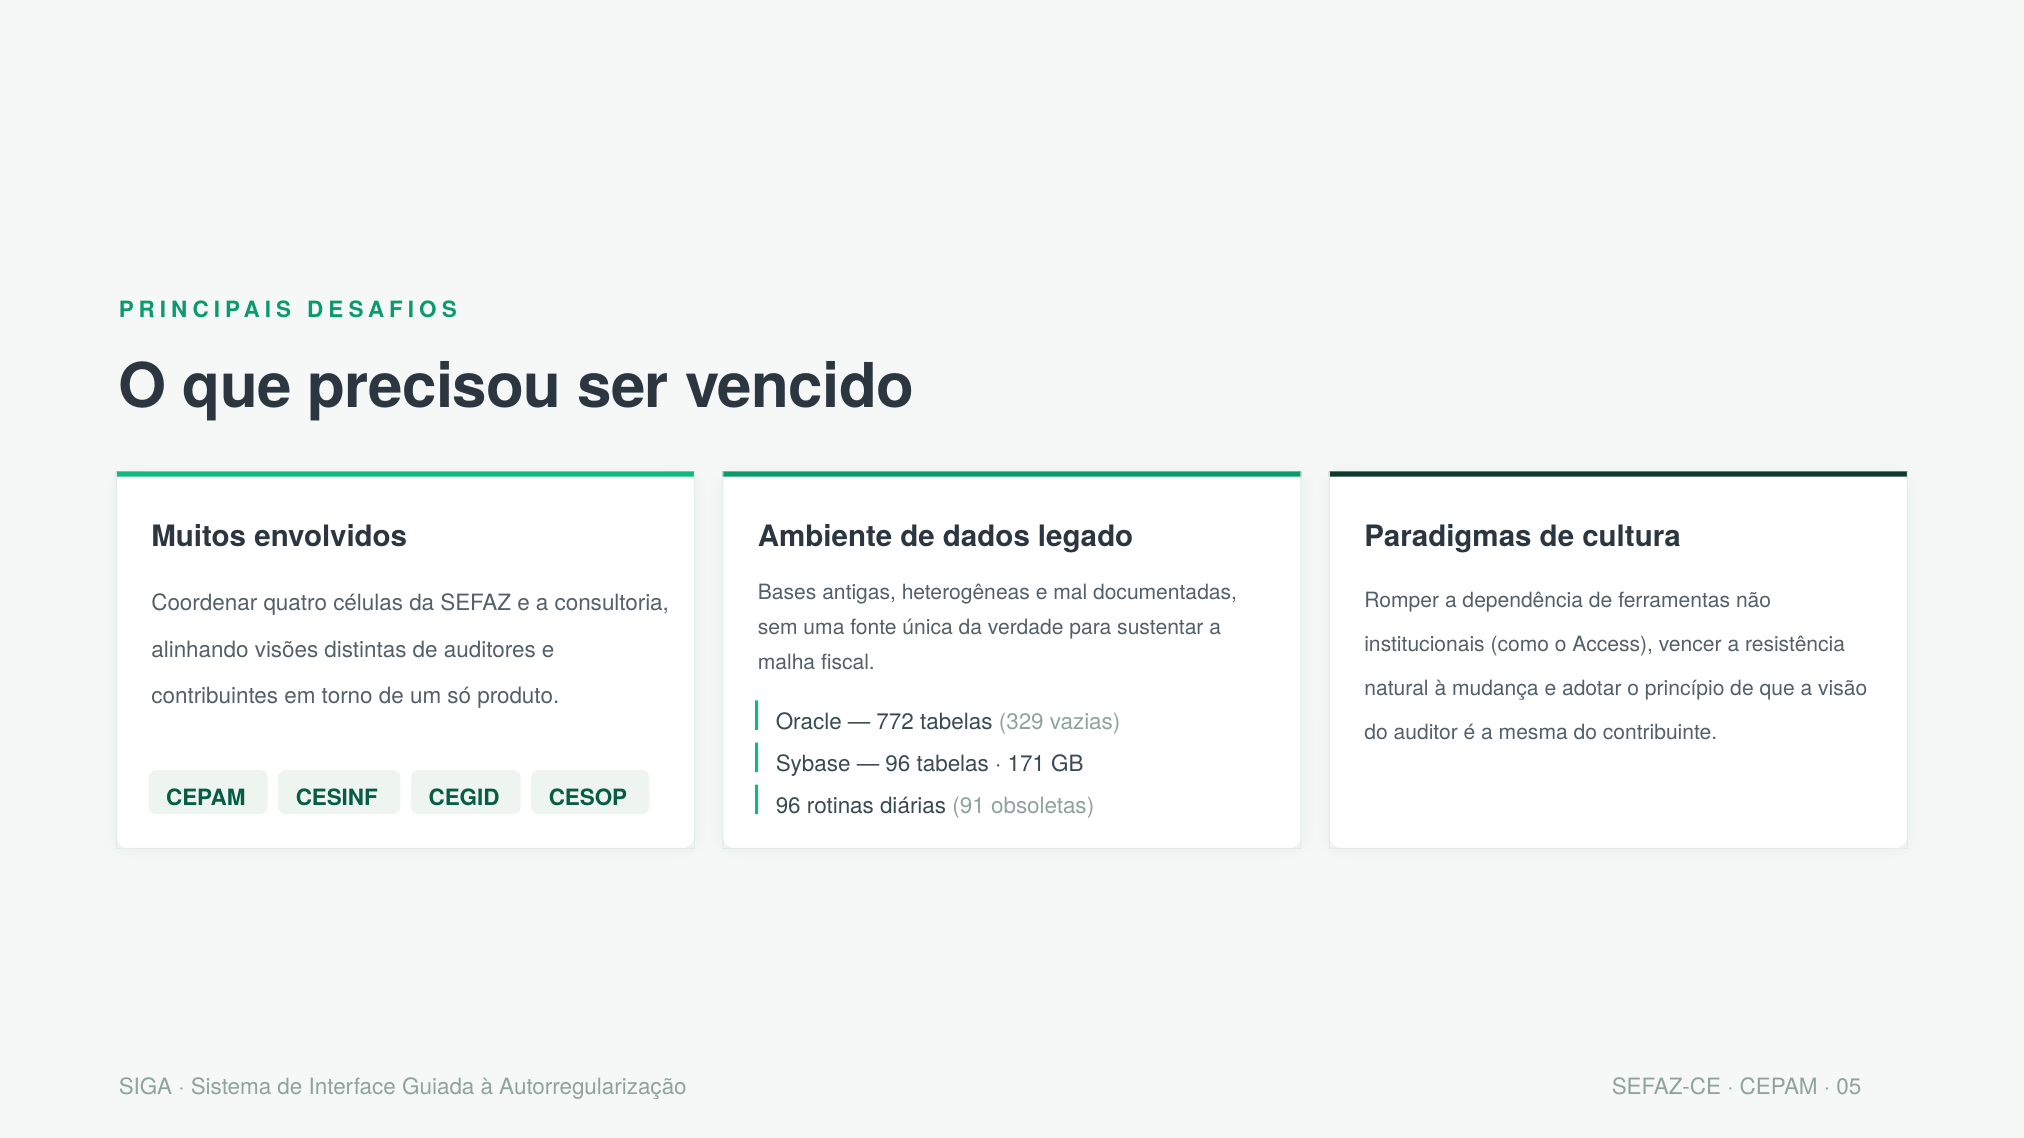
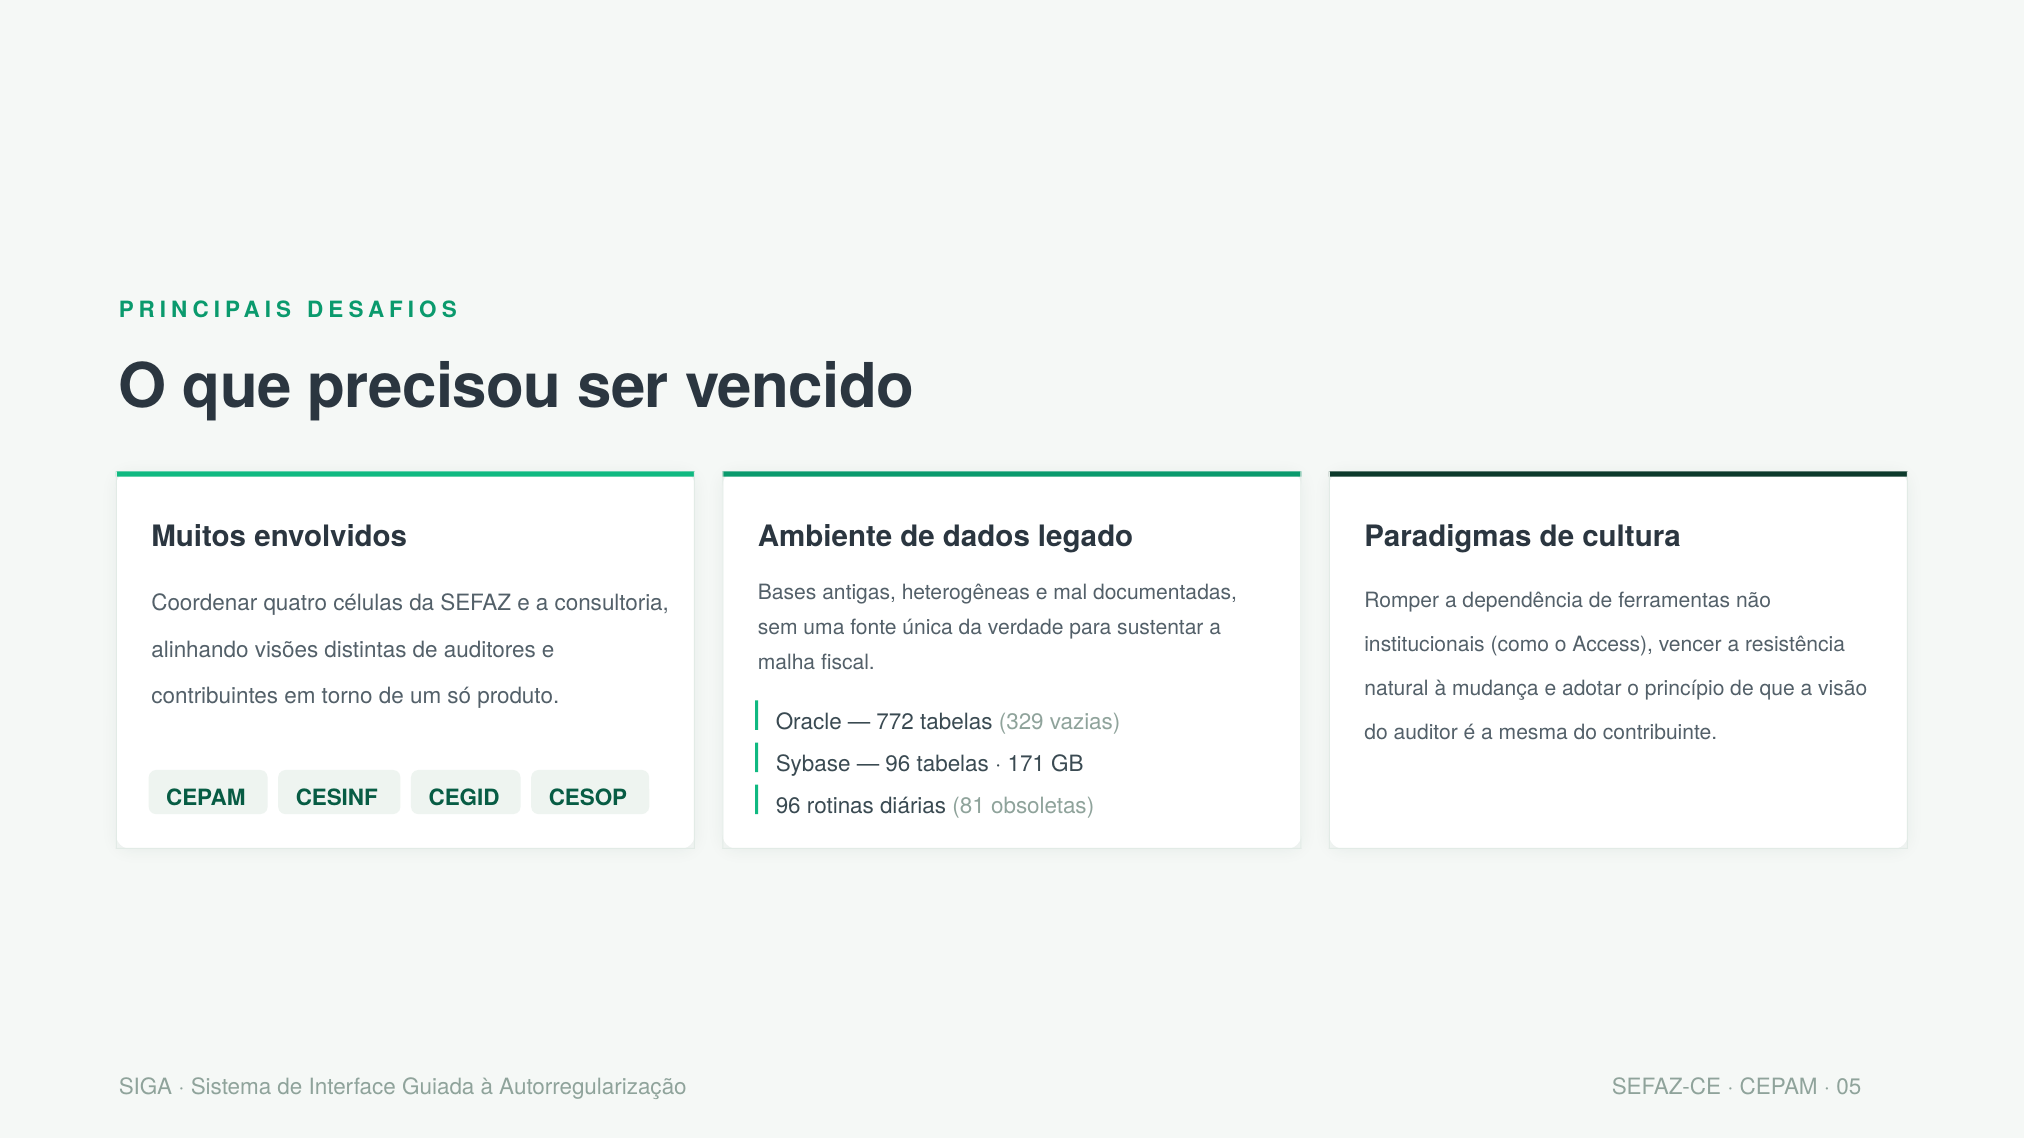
91: 91 -> 81
